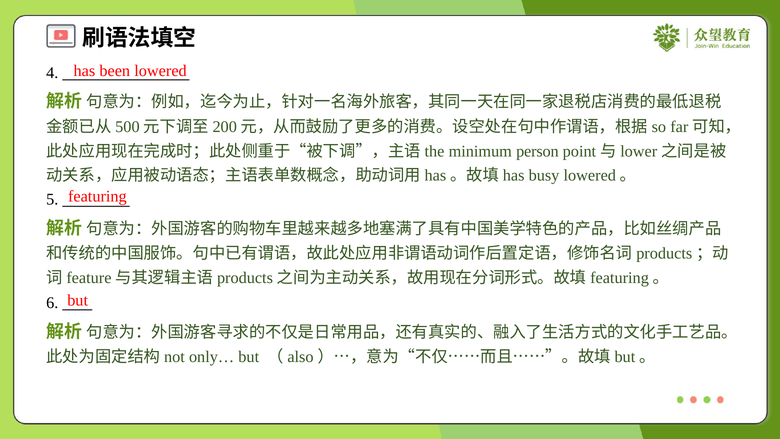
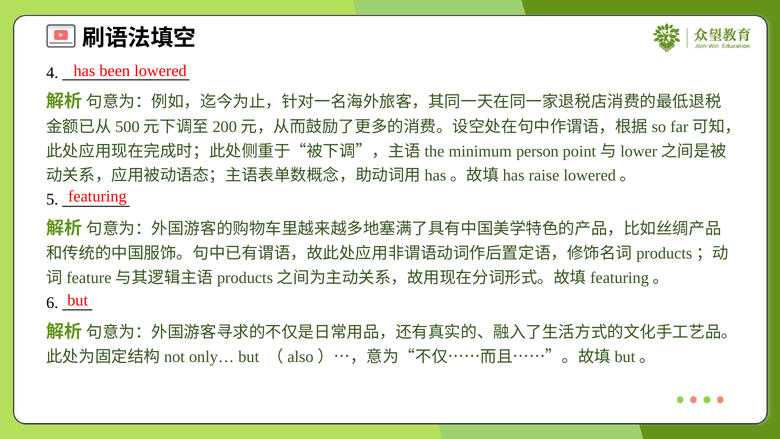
busy: busy -> raise
